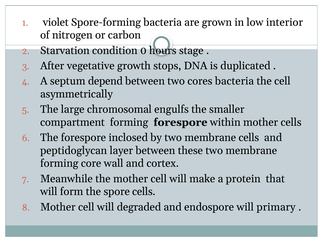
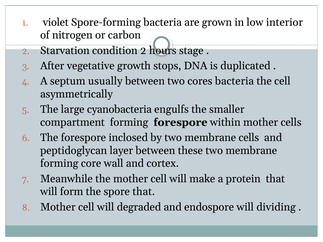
condition 0: 0 -> 2
depend: depend -> usually
chromosomal: chromosomal -> cyanobacteria
spore cells: cells -> that
primary: primary -> dividing
